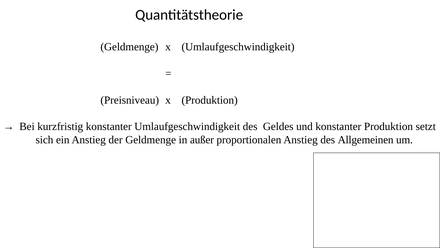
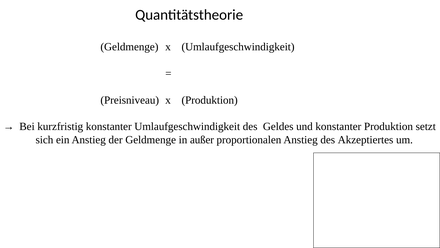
Allgemeinen: Allgemeinen -> Akzeptiertes
